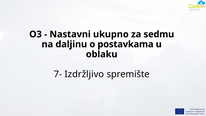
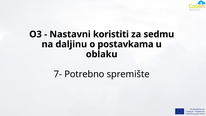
ukupno: ukupno -> koristiti
Izdržljivo: Izdržljivo -> Potrebno
